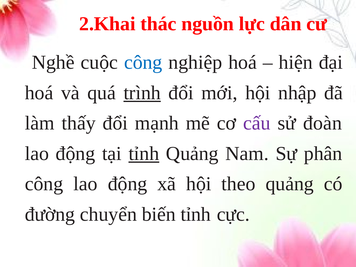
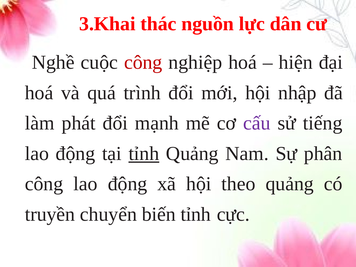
2.Khai: 2.Khai -> 3.Khai
công at (143, 62) colour: blue -> red
trình underline: present -> none
thấy: thấy -> phát
đoàn: đoàn -> tiếng
đường: đường -> truyền
